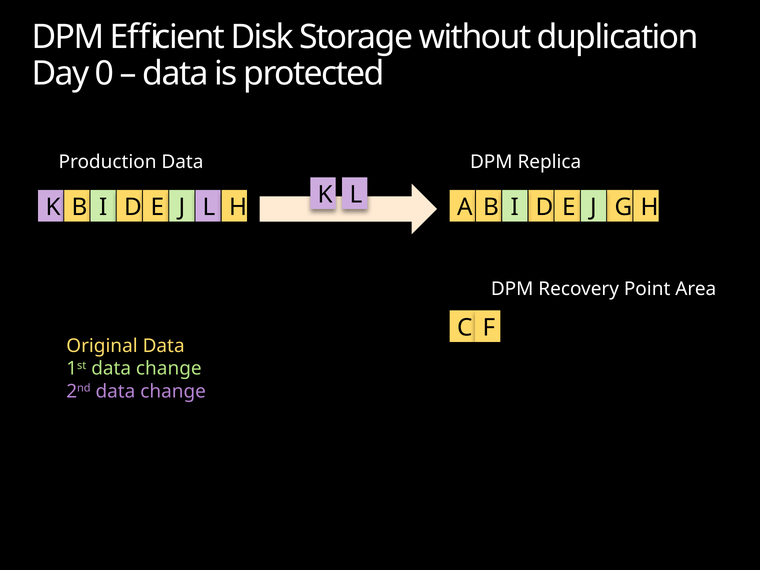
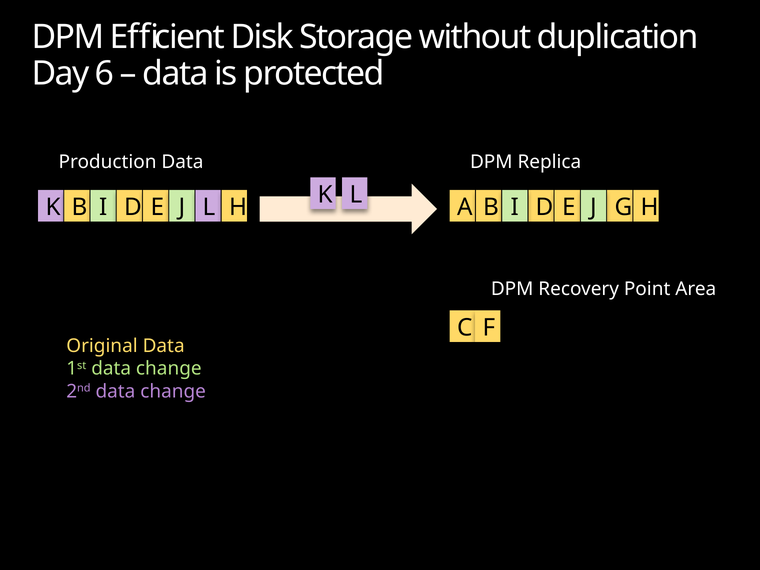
0: 0 -> 6
